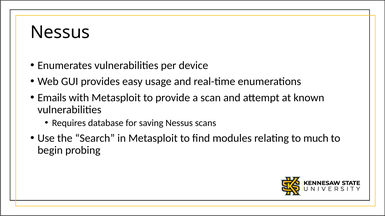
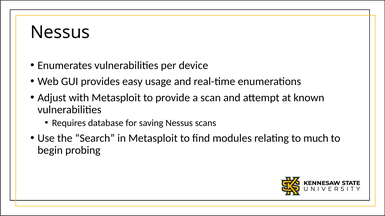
Emails: Emails -> Adjust
